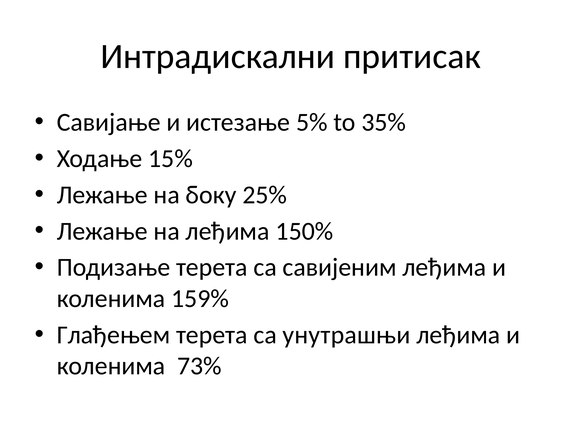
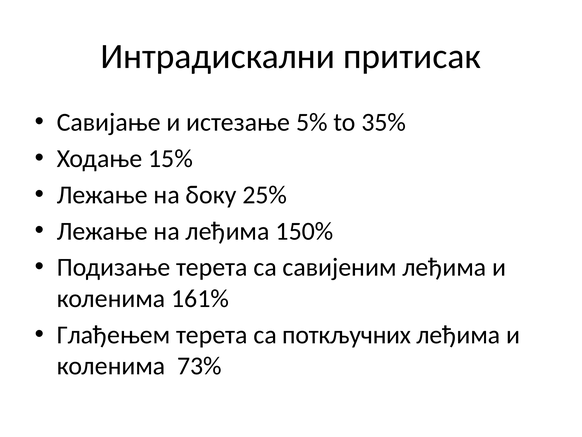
159%: 159% -> 161%
унутрашњи: унутрашњи -> поткључних
